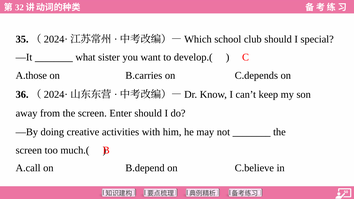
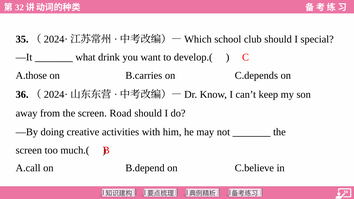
sister: sister -> drink
Enter: Enter -> Road
